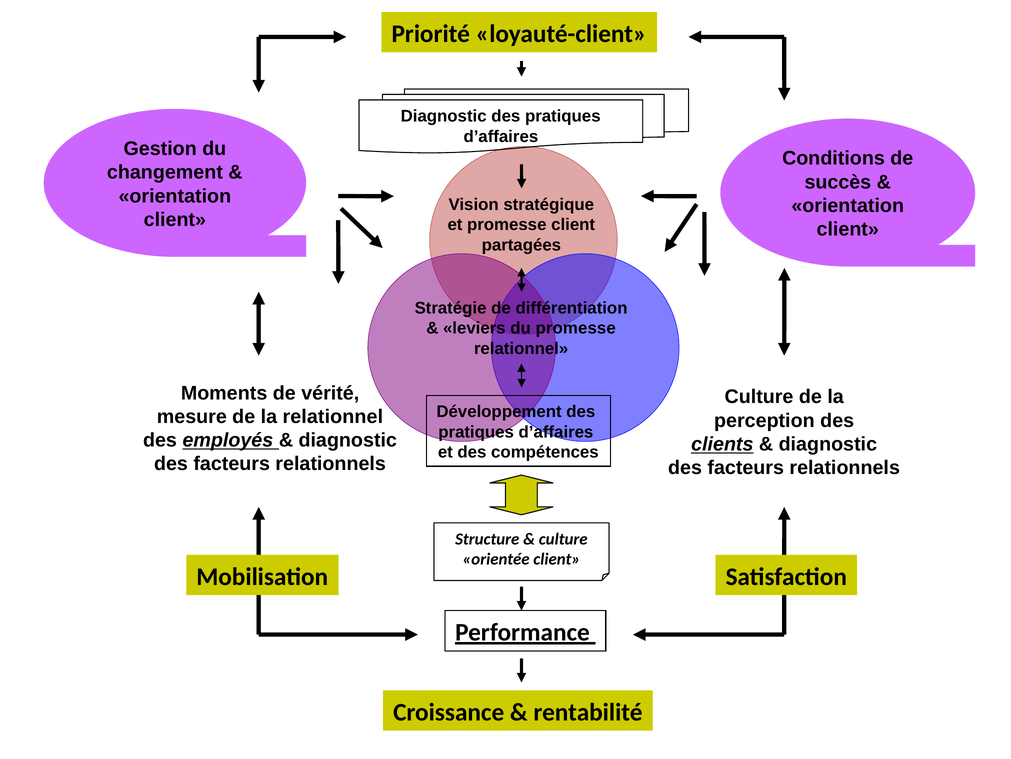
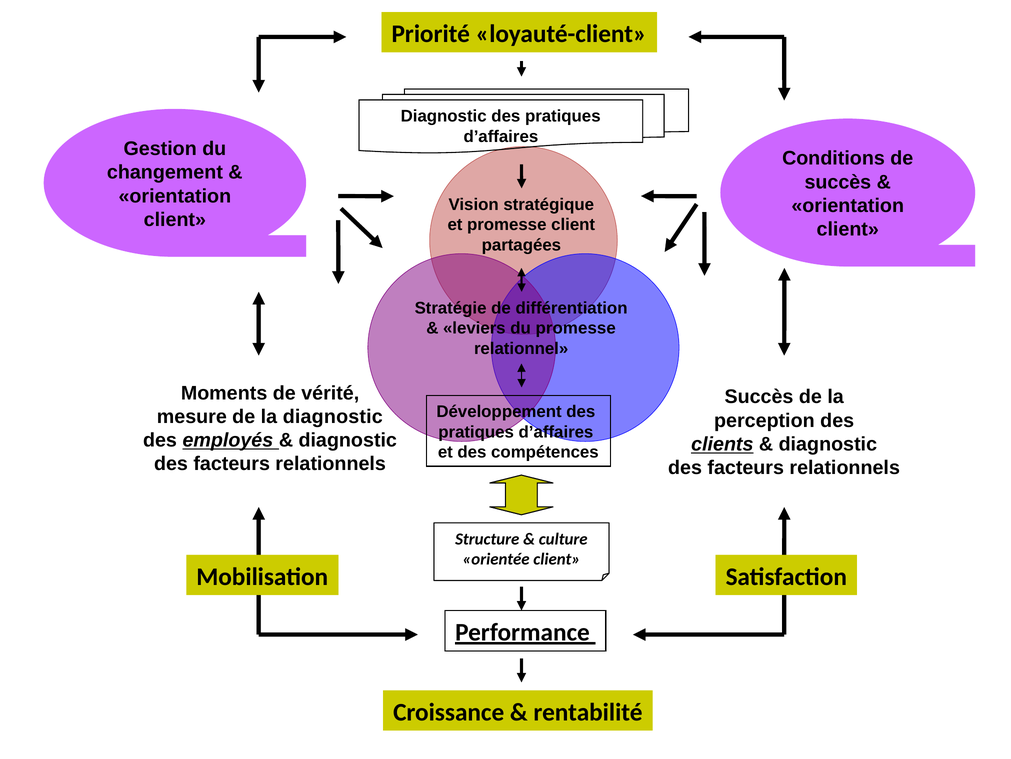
Culture at (759, 397): Culture -> Succès
la relationnel: relationnel -> diagnostic
